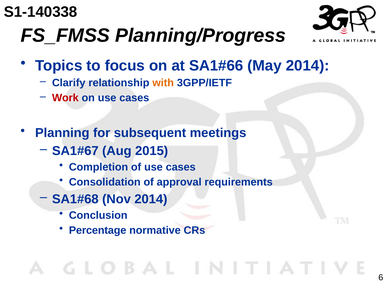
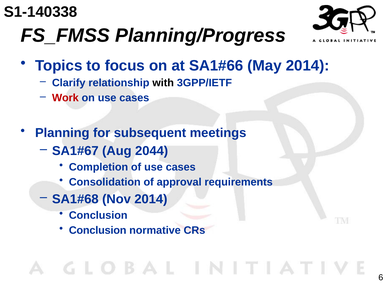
with colour: orange -> black
2015: 2015 -> 2044
Percentage at (98, 230): Percentage -> Conclusion
